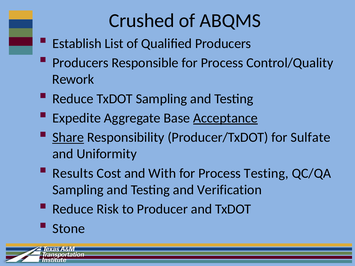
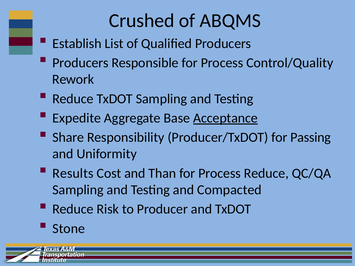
Share underline: present -> none
Sulfate: Sulfate -> Passing
With: With -> Than
Process Testing: Testing -> Reduce
Verification: Verification -> Compacted
